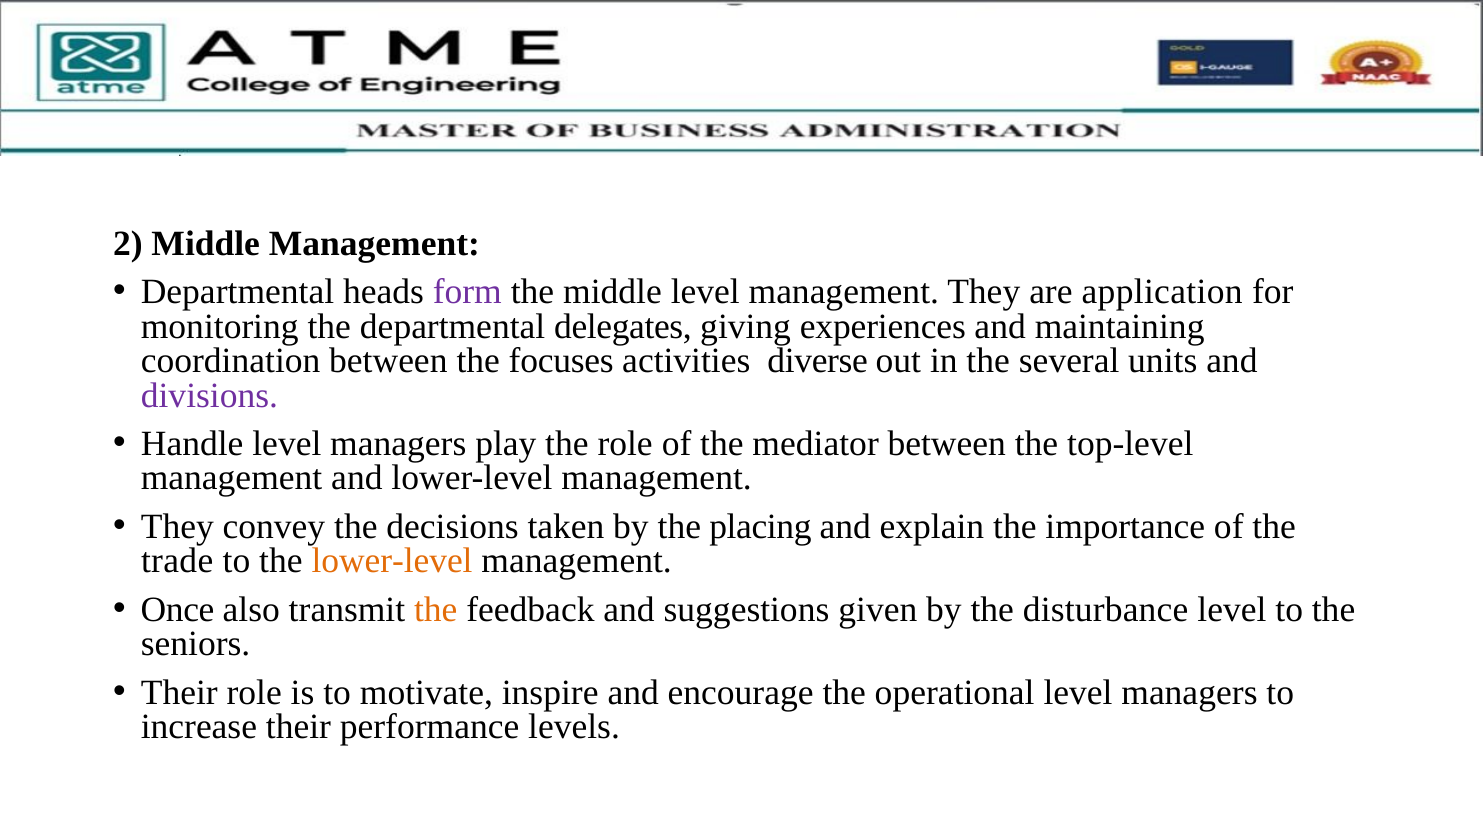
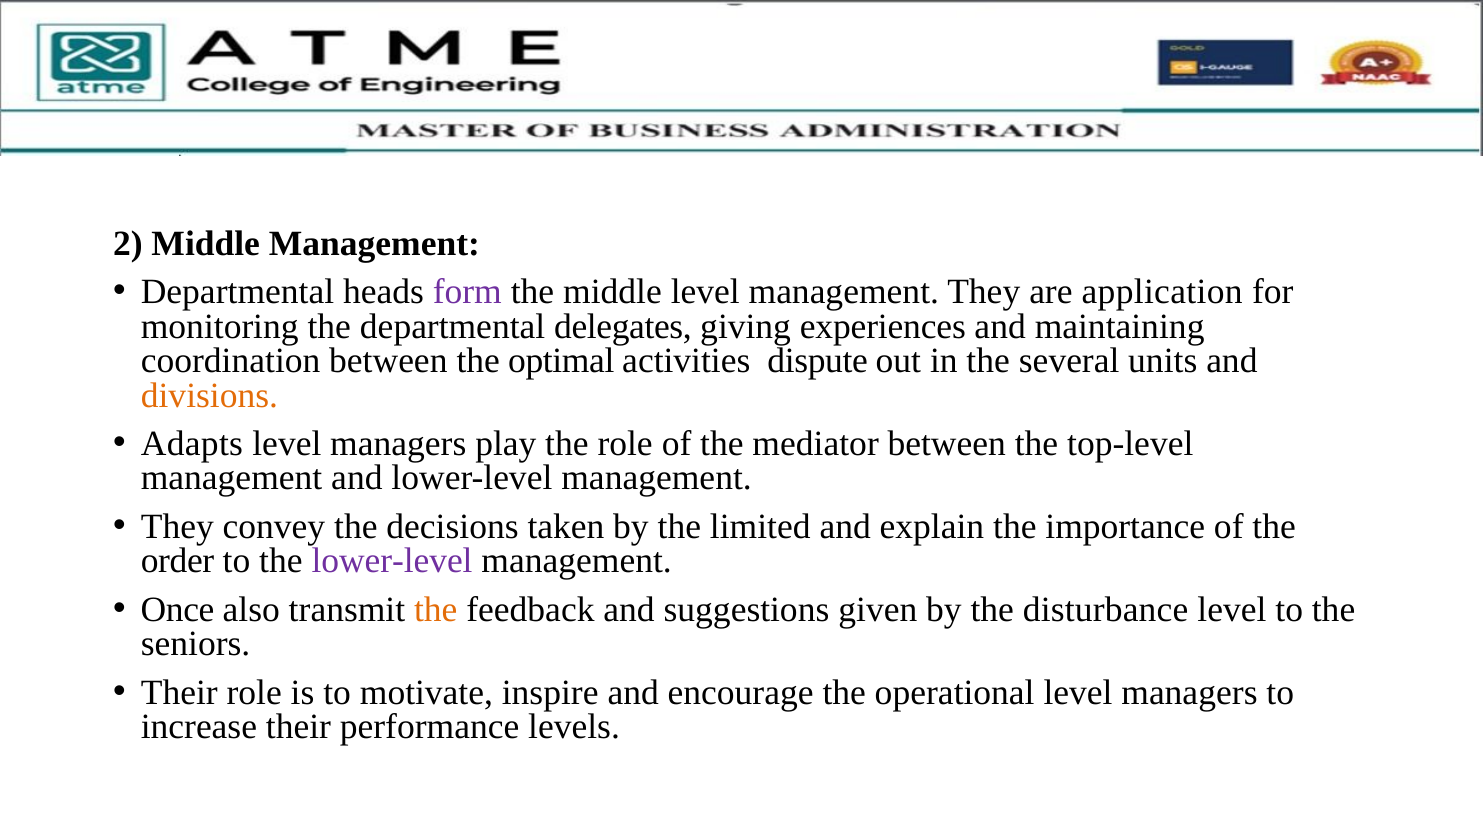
focuses: focuses -> optimal
diverse: diverse -> dispute
divisions colour: purple -> orange
Handle: Handle -> Adapts
placing: placing -> limited
trade: trade -> order
lower-level at (392, 561) colour: orange -> purple
